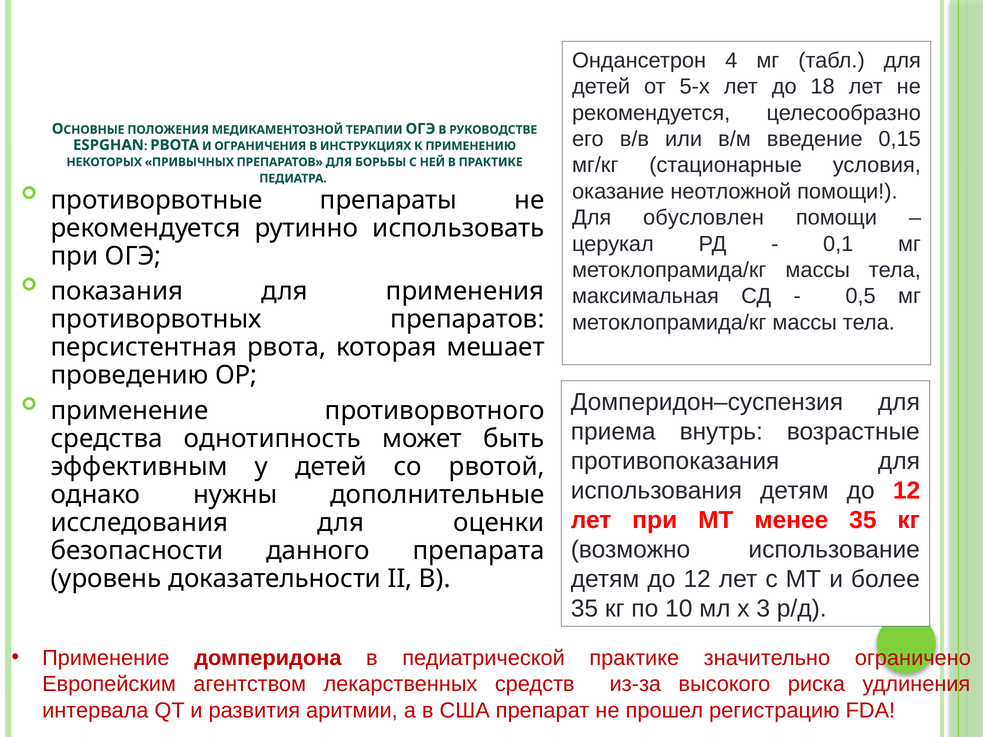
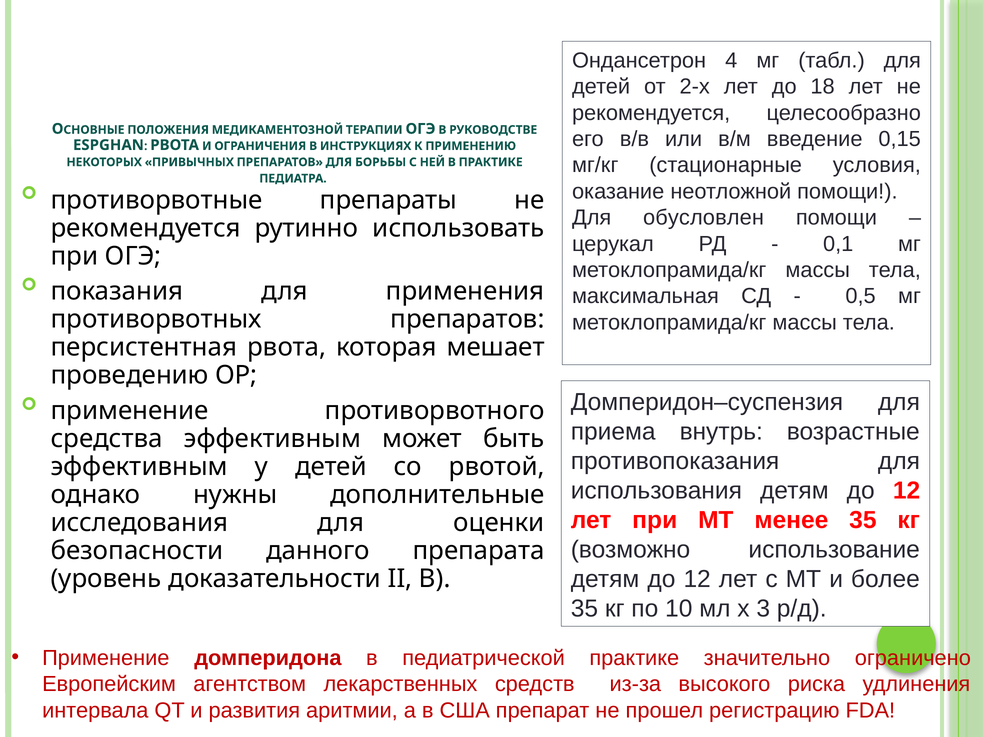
5-х: 5-х -> 2-х
средства однотипность: однотипность -> эффективным
